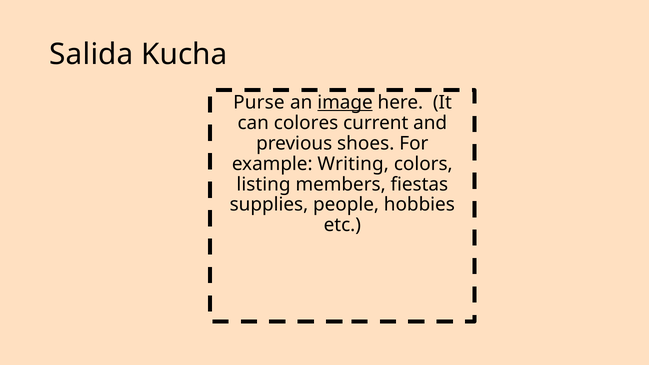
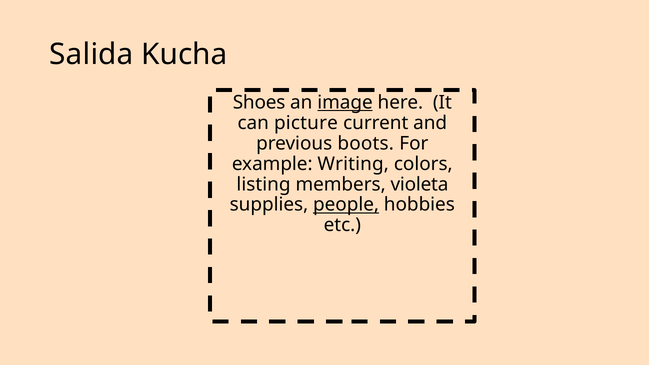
Purse: Purse -> Shoes
colores: colores -> picture
shoes: shoes -> boots
fiestas: fiestas -> violeta
people underline: none -> present
